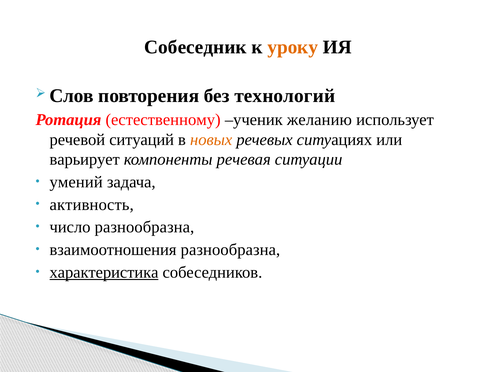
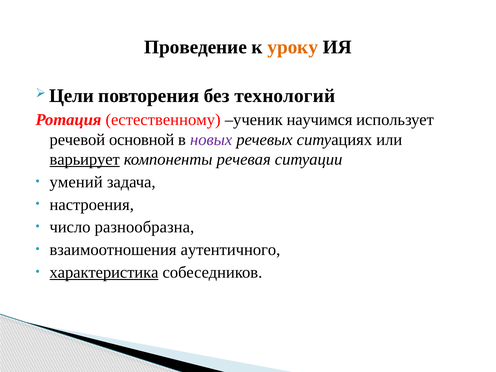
Собеседник: Собеседник -> Проведение
Слов: Слов -> Цели
желанию: желанию -> научимся
ситуаций: ситуаций -> основной
новых colour: orange -> purple
варьирует underline: none -> present
активность: активность -> настроения
взаимоотношения разнообразна: разнообразна -> аутентичного
